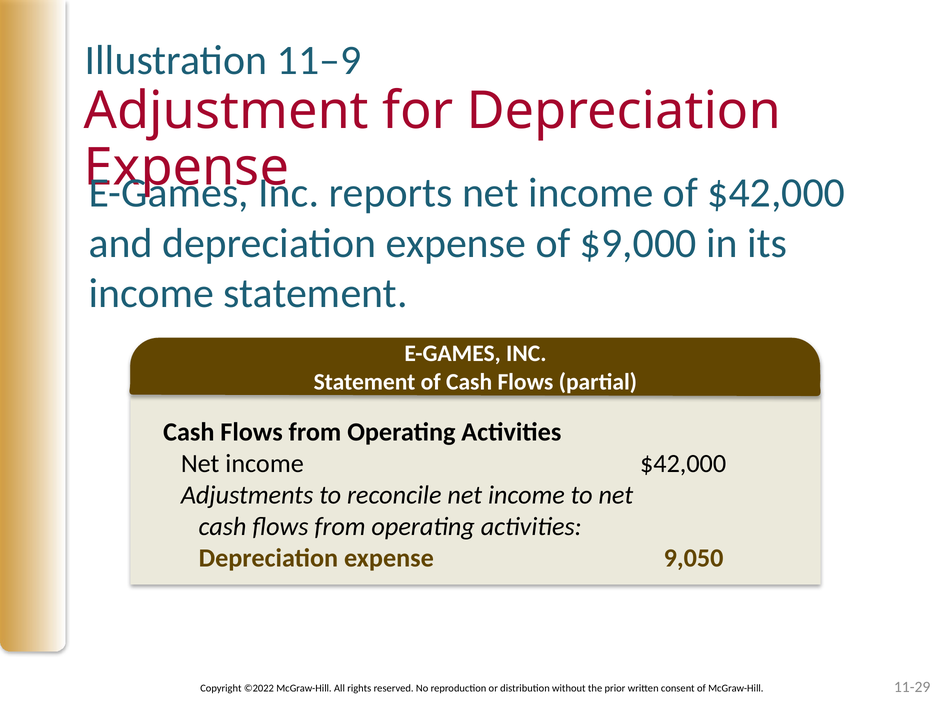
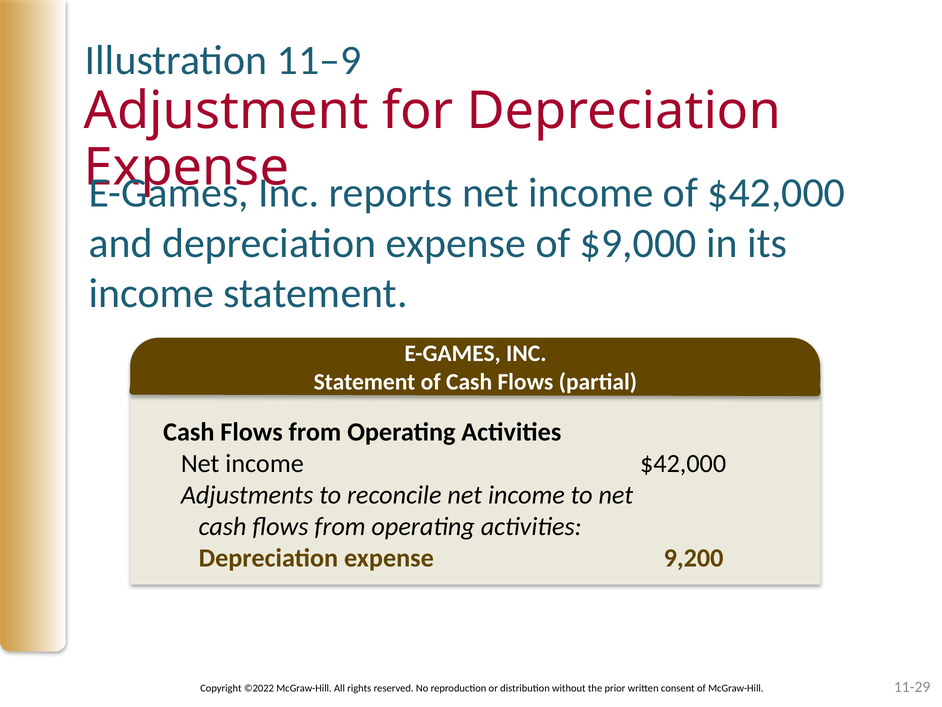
9,050: 9,050 -> 9,200
